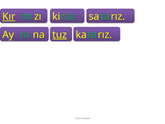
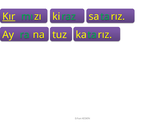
tuz underline: present -> none
